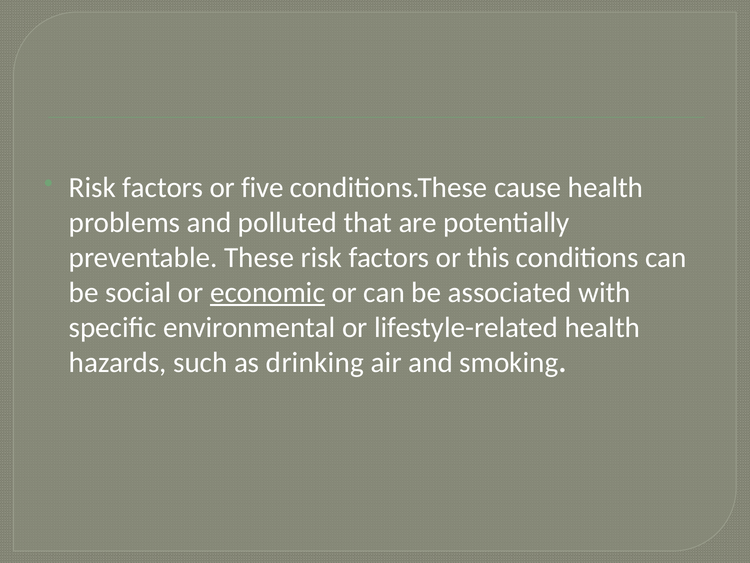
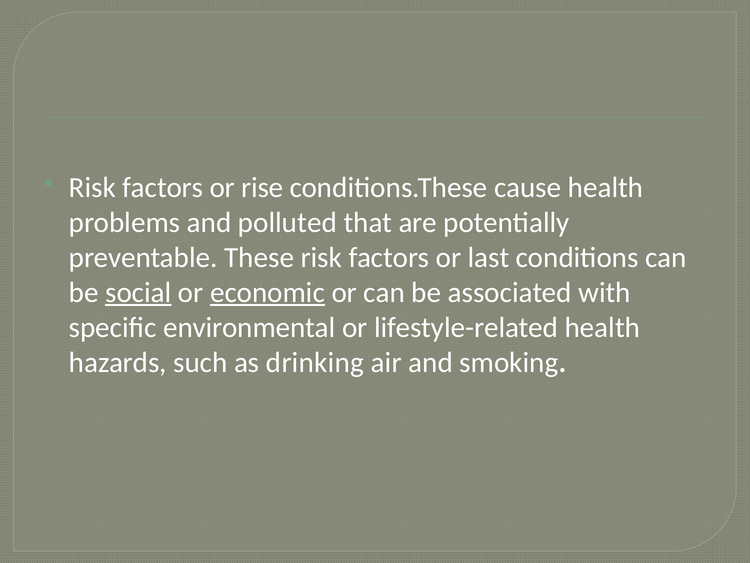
five: five -> rise
this: this -> last
social underline: none -> present
